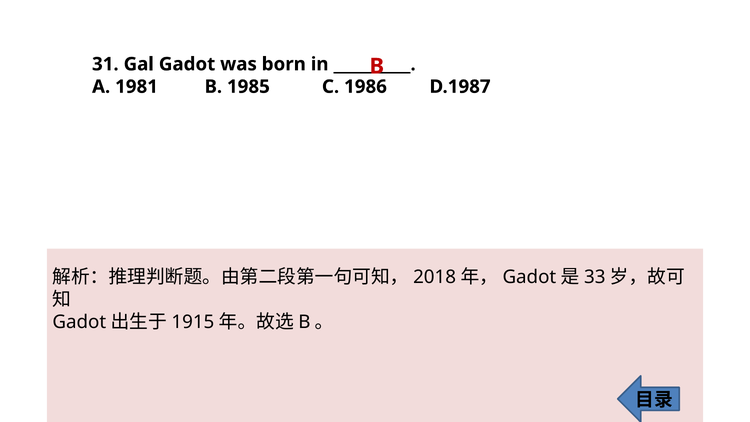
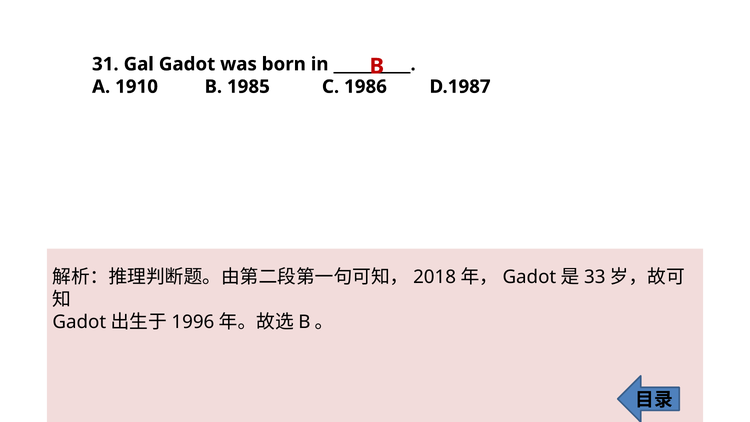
1981: 1981 -> 1910
1915: 1915 -> 1996
